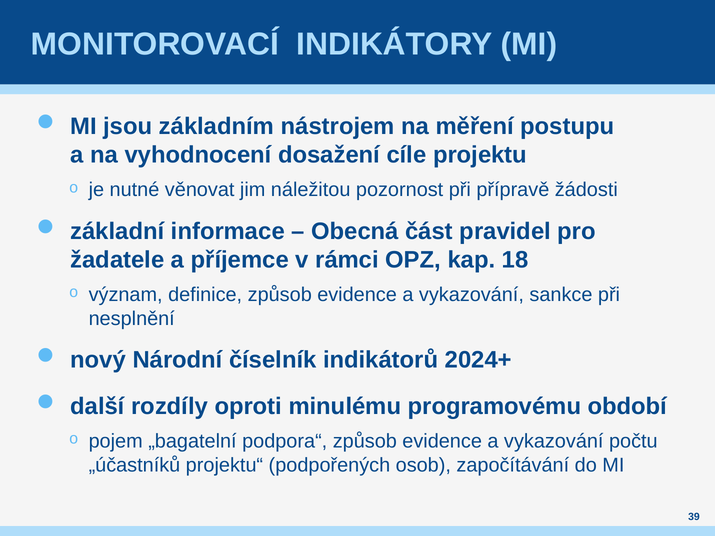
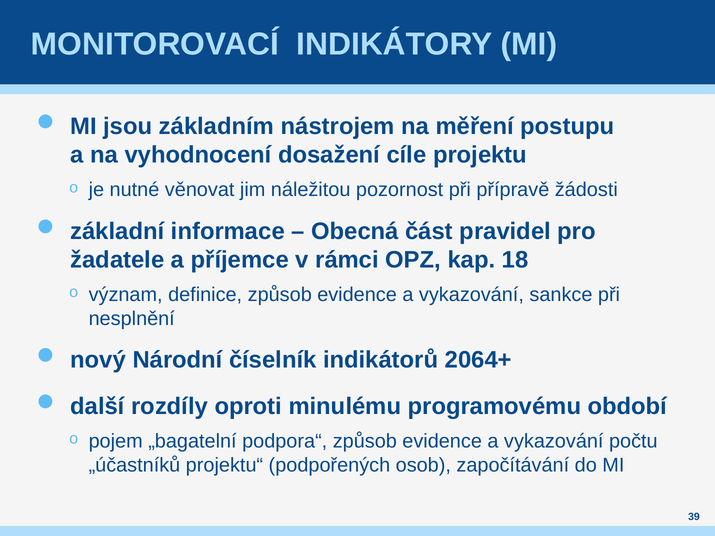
2024+: 2024+ -> 2064+
